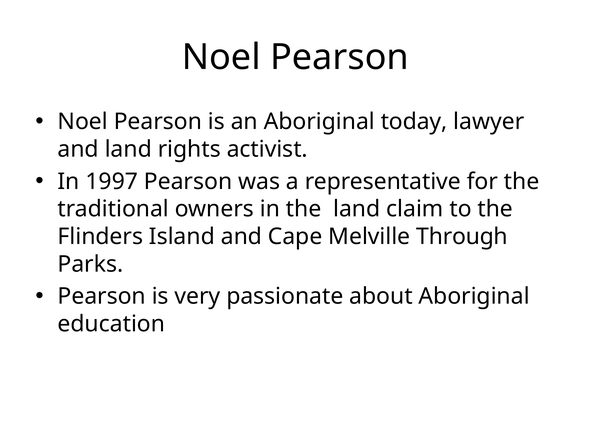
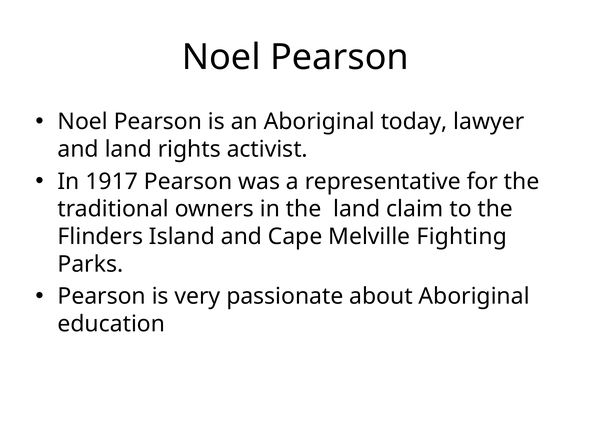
1997: 1997 -> 1917
Through: Through -> Fighting
